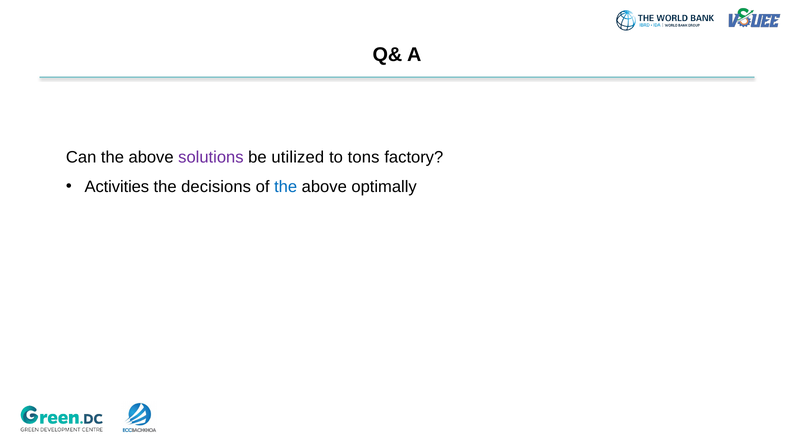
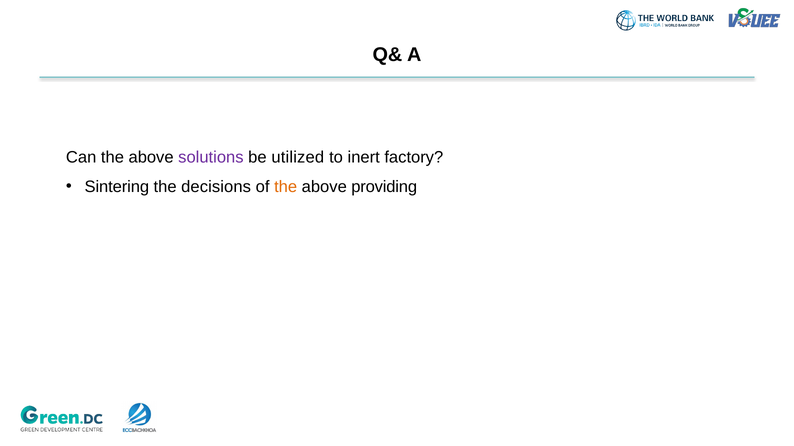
tons: tons -> inert
Activities: Activities -> Sintering
the at (286, 187) colour: blue -> orange
optimally: optimally -> providing
